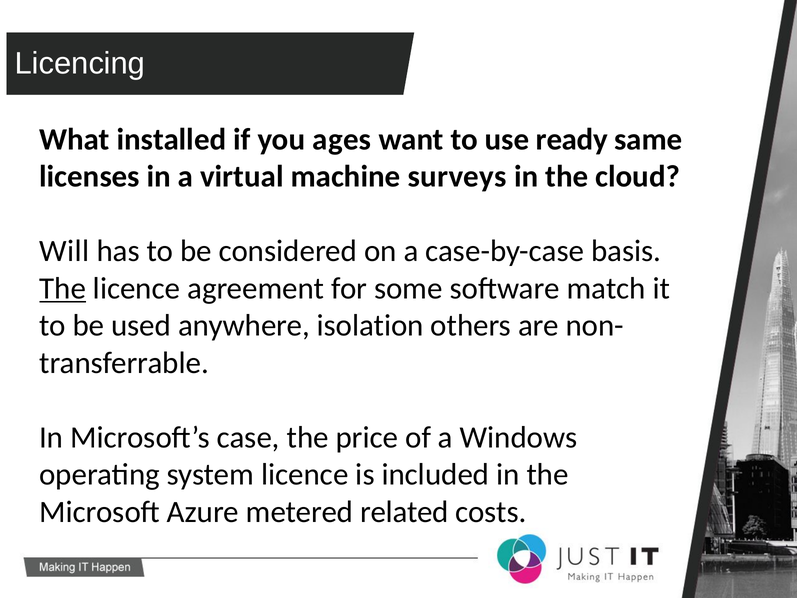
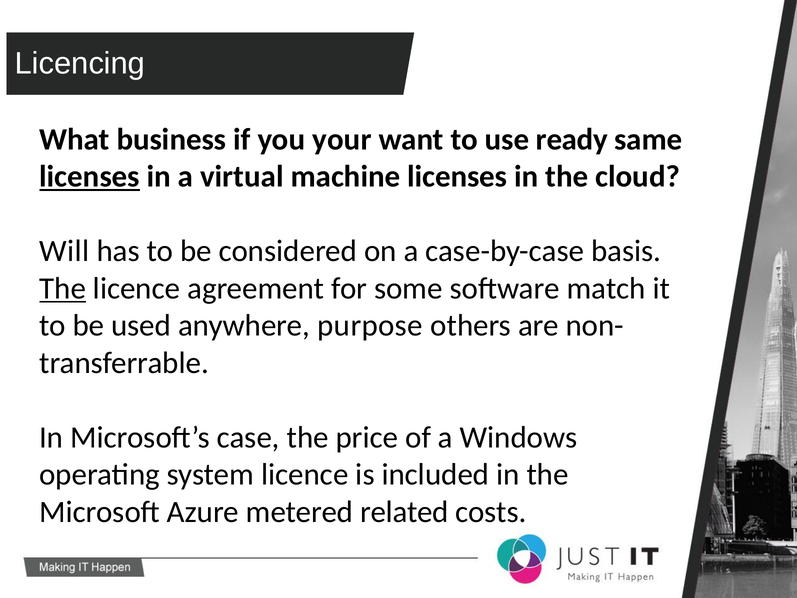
installed: installed -> business
ages: ages -> your
licenses at (90, 177) underline: none -> present
machine surveys: surveys -> licenses
isolation: isolation -> purpose
